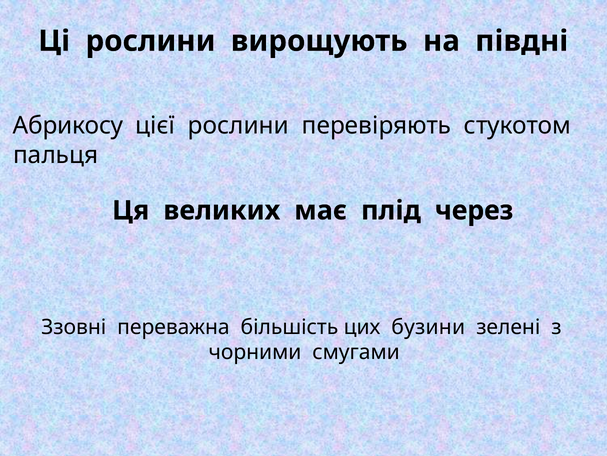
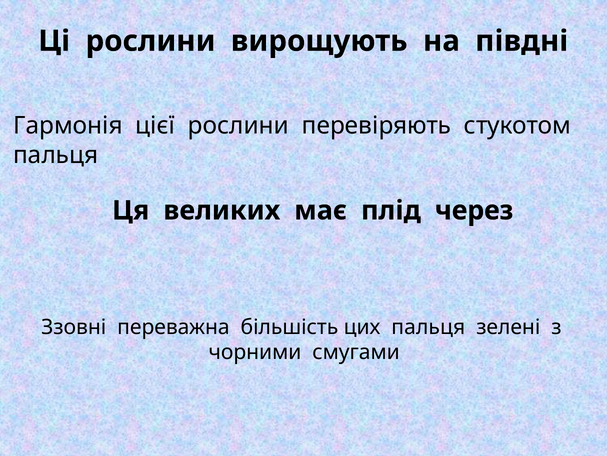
Абрикосу: Абрикосу -> Гармонія
цих бузини: бузини -> пальця
